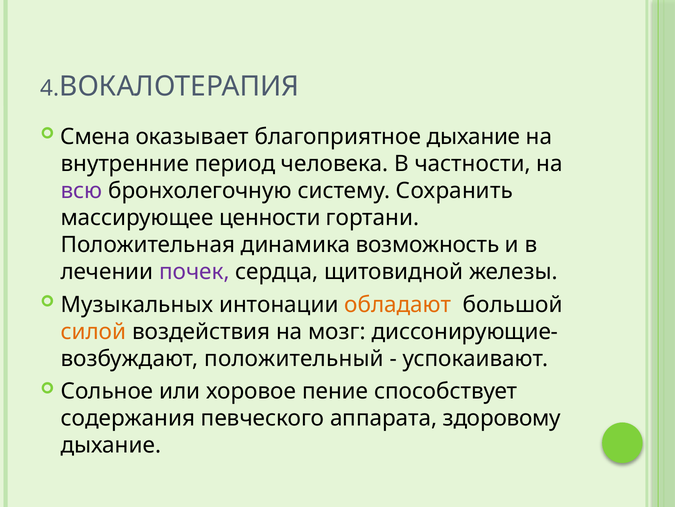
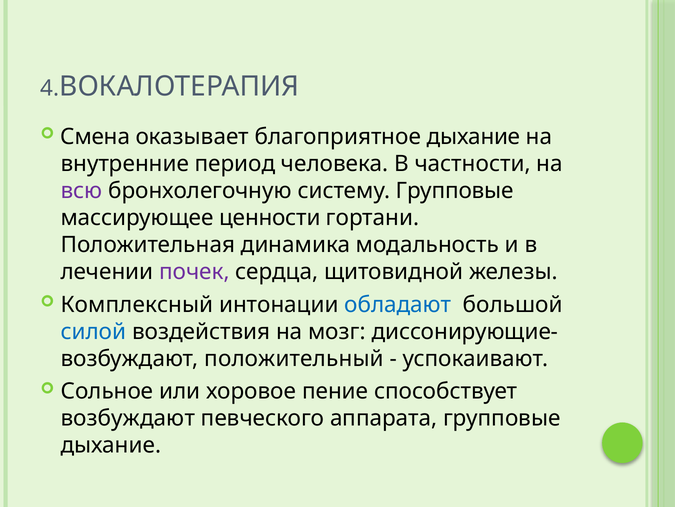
систему Сохранить: Сохранить -> Групповые
возможность: возможность -> модальность
Музыкальных: Музыкальных -> Комплексный
обладают colour: orange -> blue
силой colour: orange -> blue
содержания at (128, 418): содержания -> возбуждают
аппарата здоровому: здоровому -> групповые
